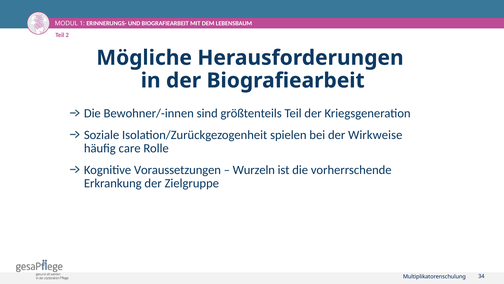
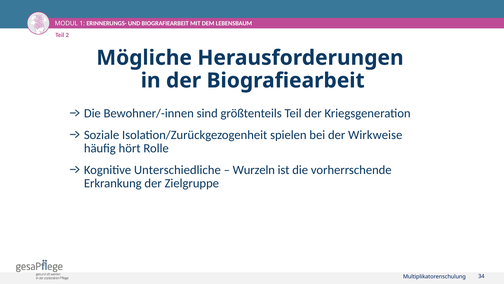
care: care -> hört
Voraussetzungen: Voraussetzungen -> Unterschiedliche
